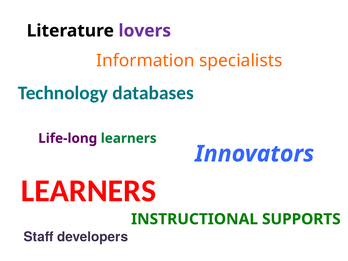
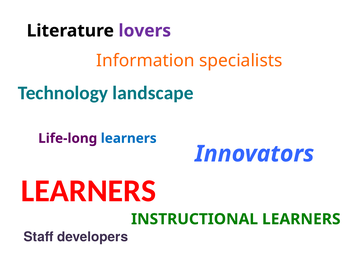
databases: databases -> landscape
learners at (129, 138) colour: green -> blue
INSTRUCTIONAL SUPPORTS: SUPPORTS -> LEARNERS
